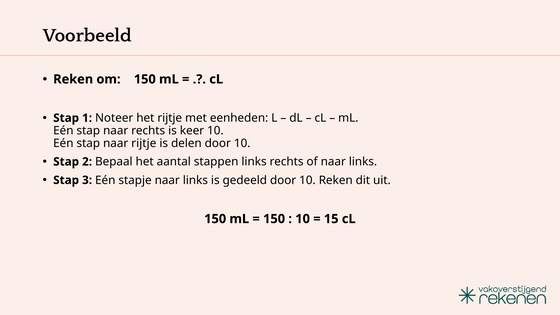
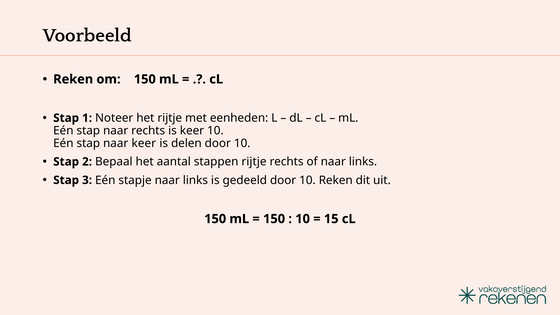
naar rijtje: rijtje -> keer
stappen links: links -> rijtje
